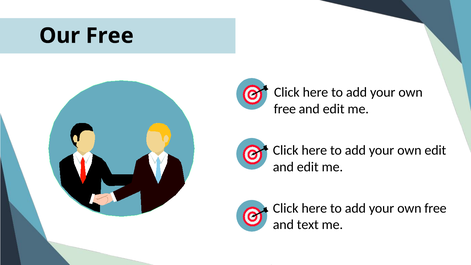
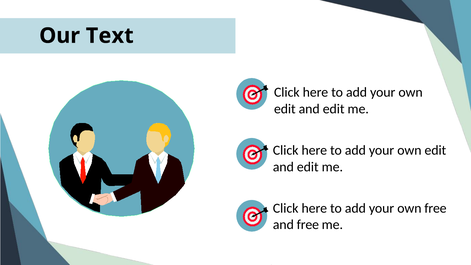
Our Free: Free -> Text
free at (285, 109): free -> edit
and text: text -> free
